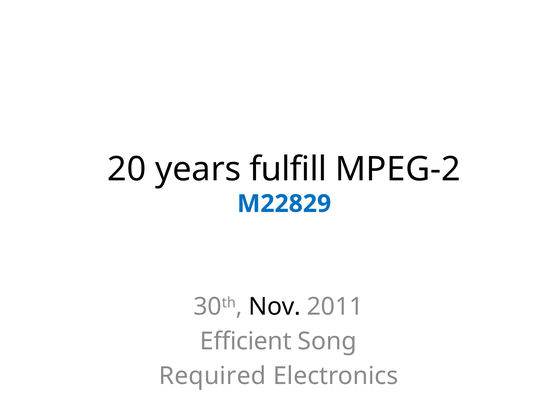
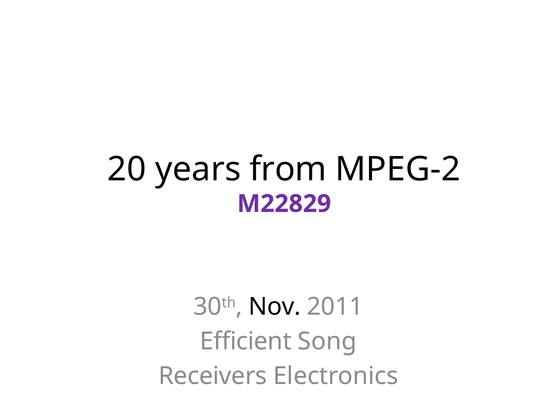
fulfill: fulfill -> from
M22829 colour: blue -> purple
Required: Required -> Receivers
